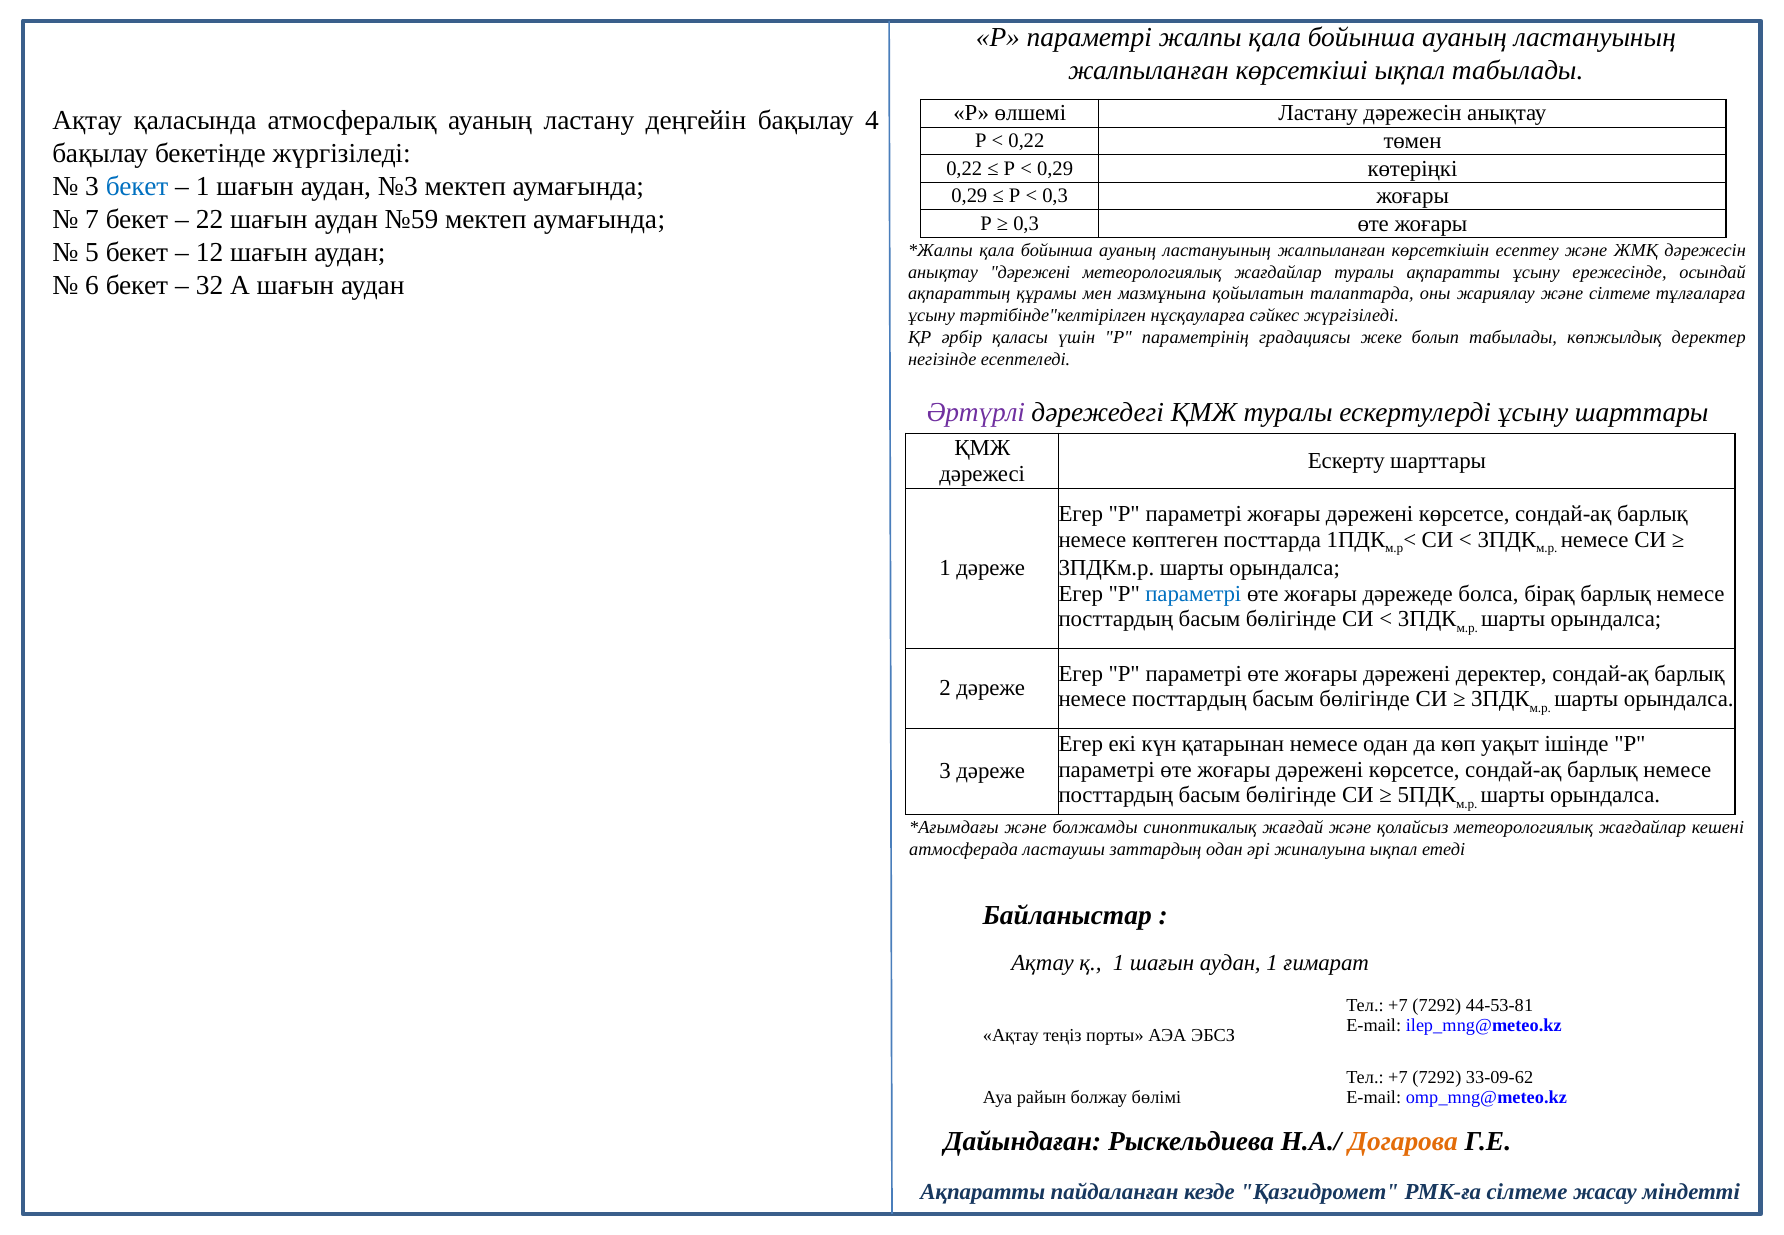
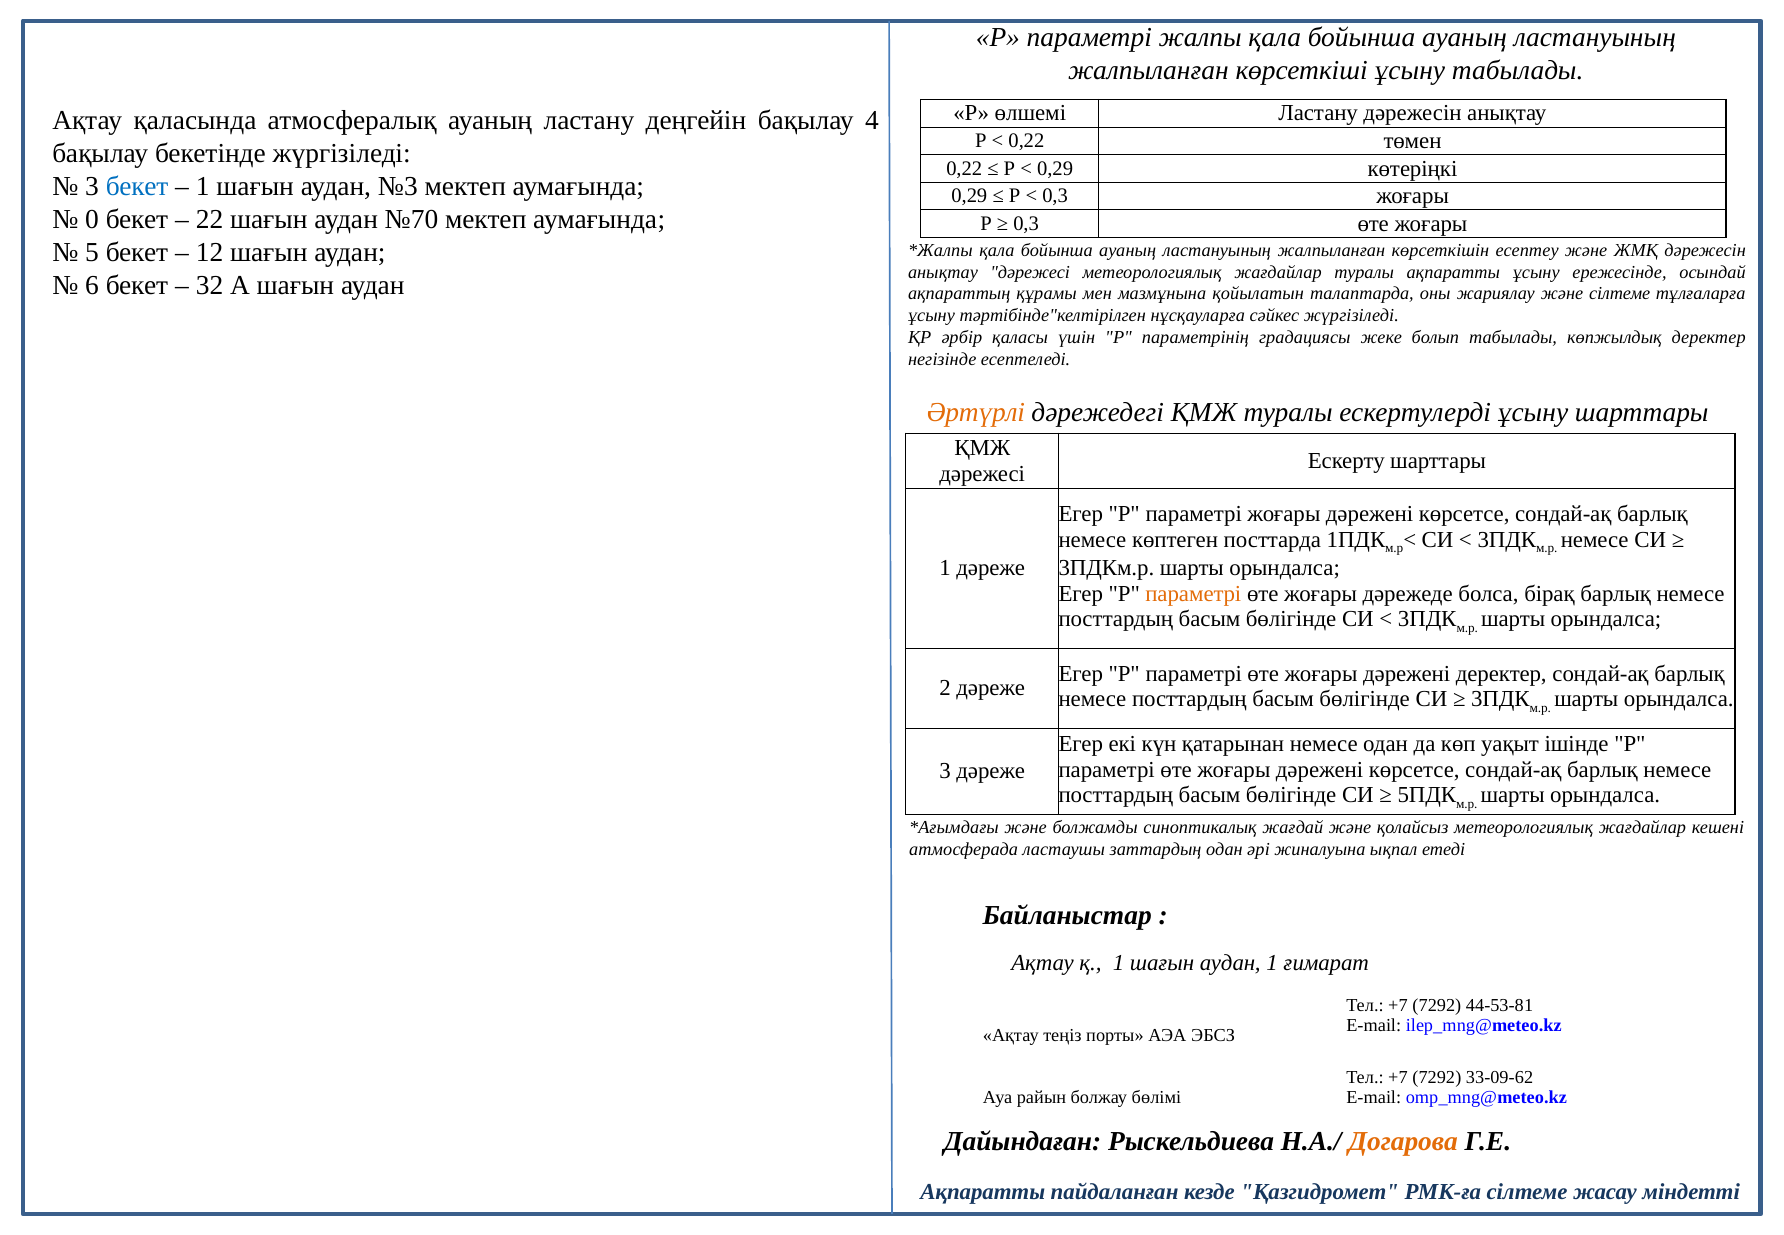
көрсеткіші ықпал: ықпал -> ұсыну
7: 7 -> 0
№59: №59 -> №70
анықтау дәрежені: дәрежені -> дәрежесі
Әртүрлі colour: purple -> orange
параметрі at (1193, 594) colour: blue -> orange
